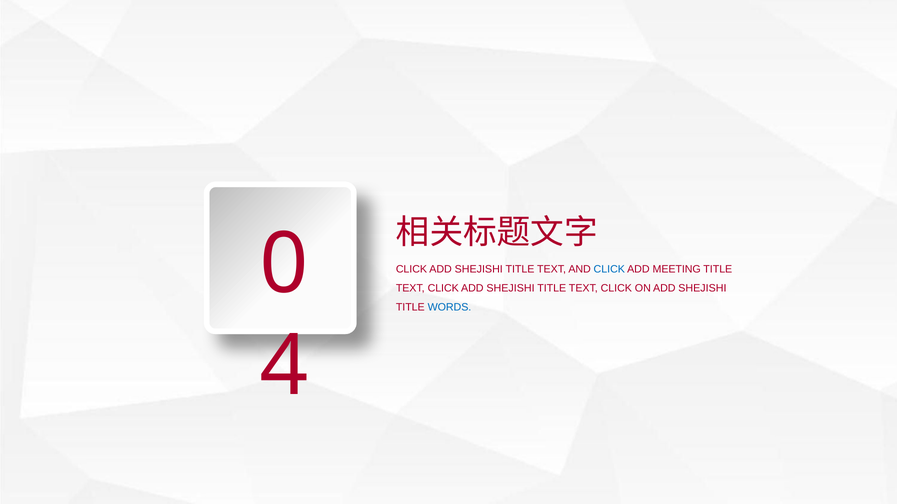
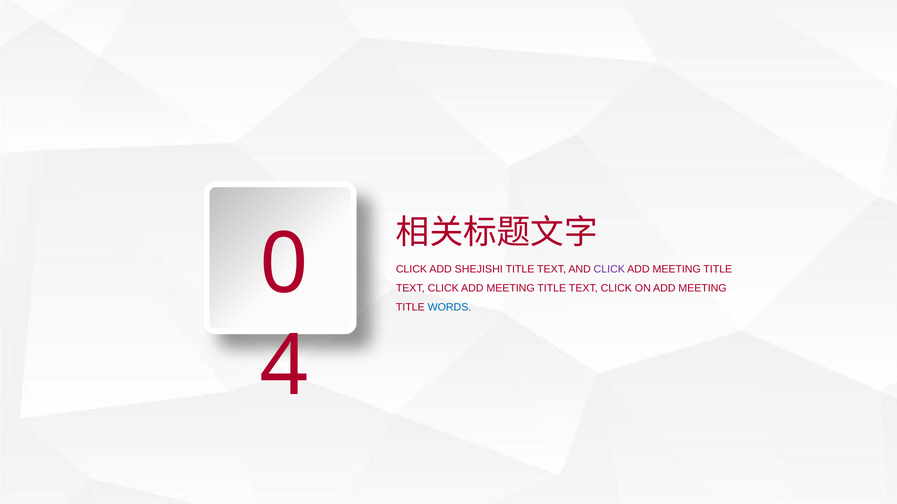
CLICK at (609, 269) colour: blue -> purple
SHEJISHI at (511, 289): SHEJISHI -> MEETING
ON ADD SHEJISHI: SHEJISHI -> MEETING
